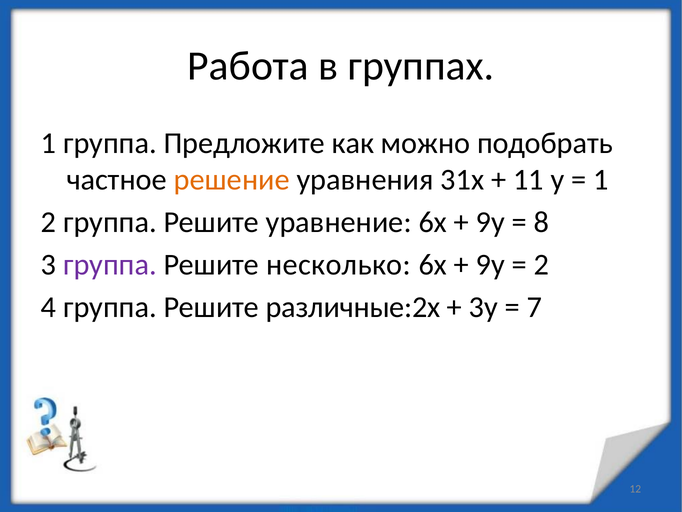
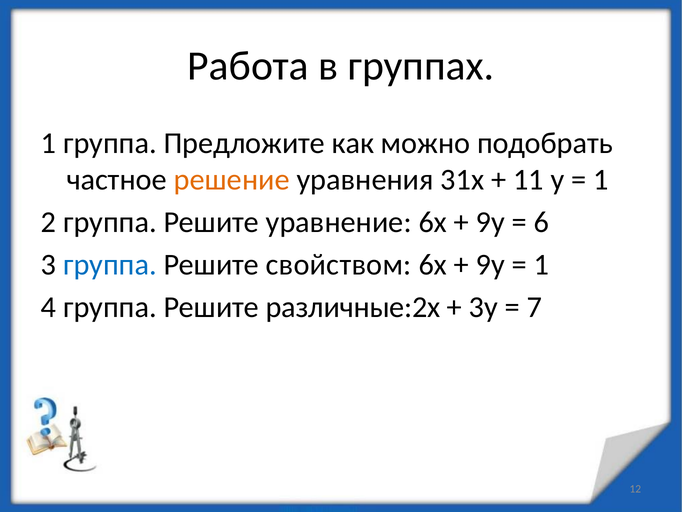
8: 8 -> 6
группа at (110, 264) colour: purple -> blue
несколько: несколько -> свойством
2 at (541, 264): 2 -> 1
